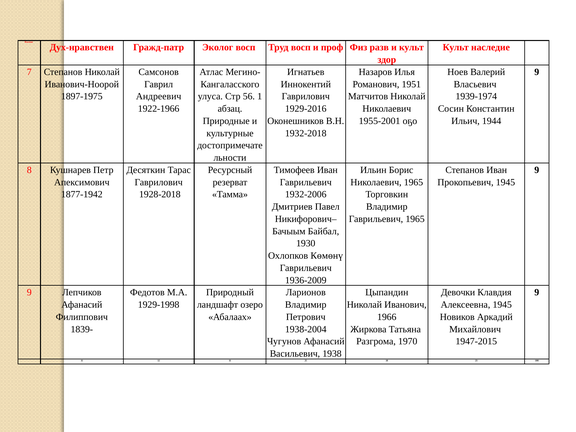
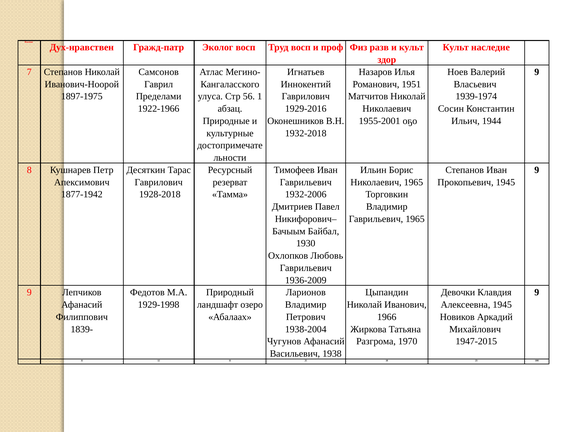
Андреевич: Андреевич -> Пределами
Көмөнү: Көмөнү -> Любовь
